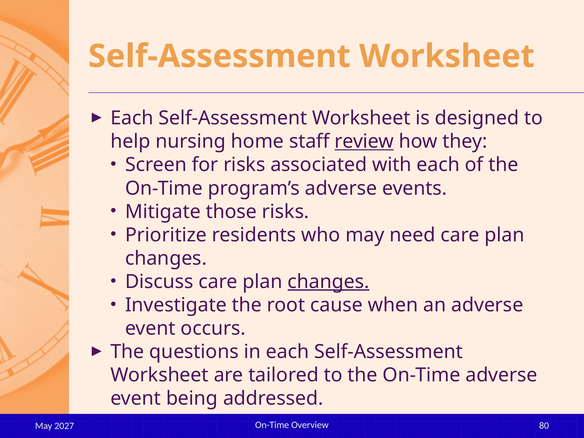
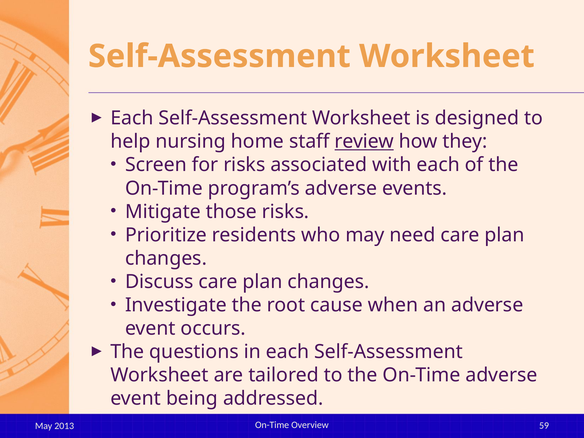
changes at (328, 282) underline: present -> none
80: 80 -> 59
2027: 2027 -> 2013
